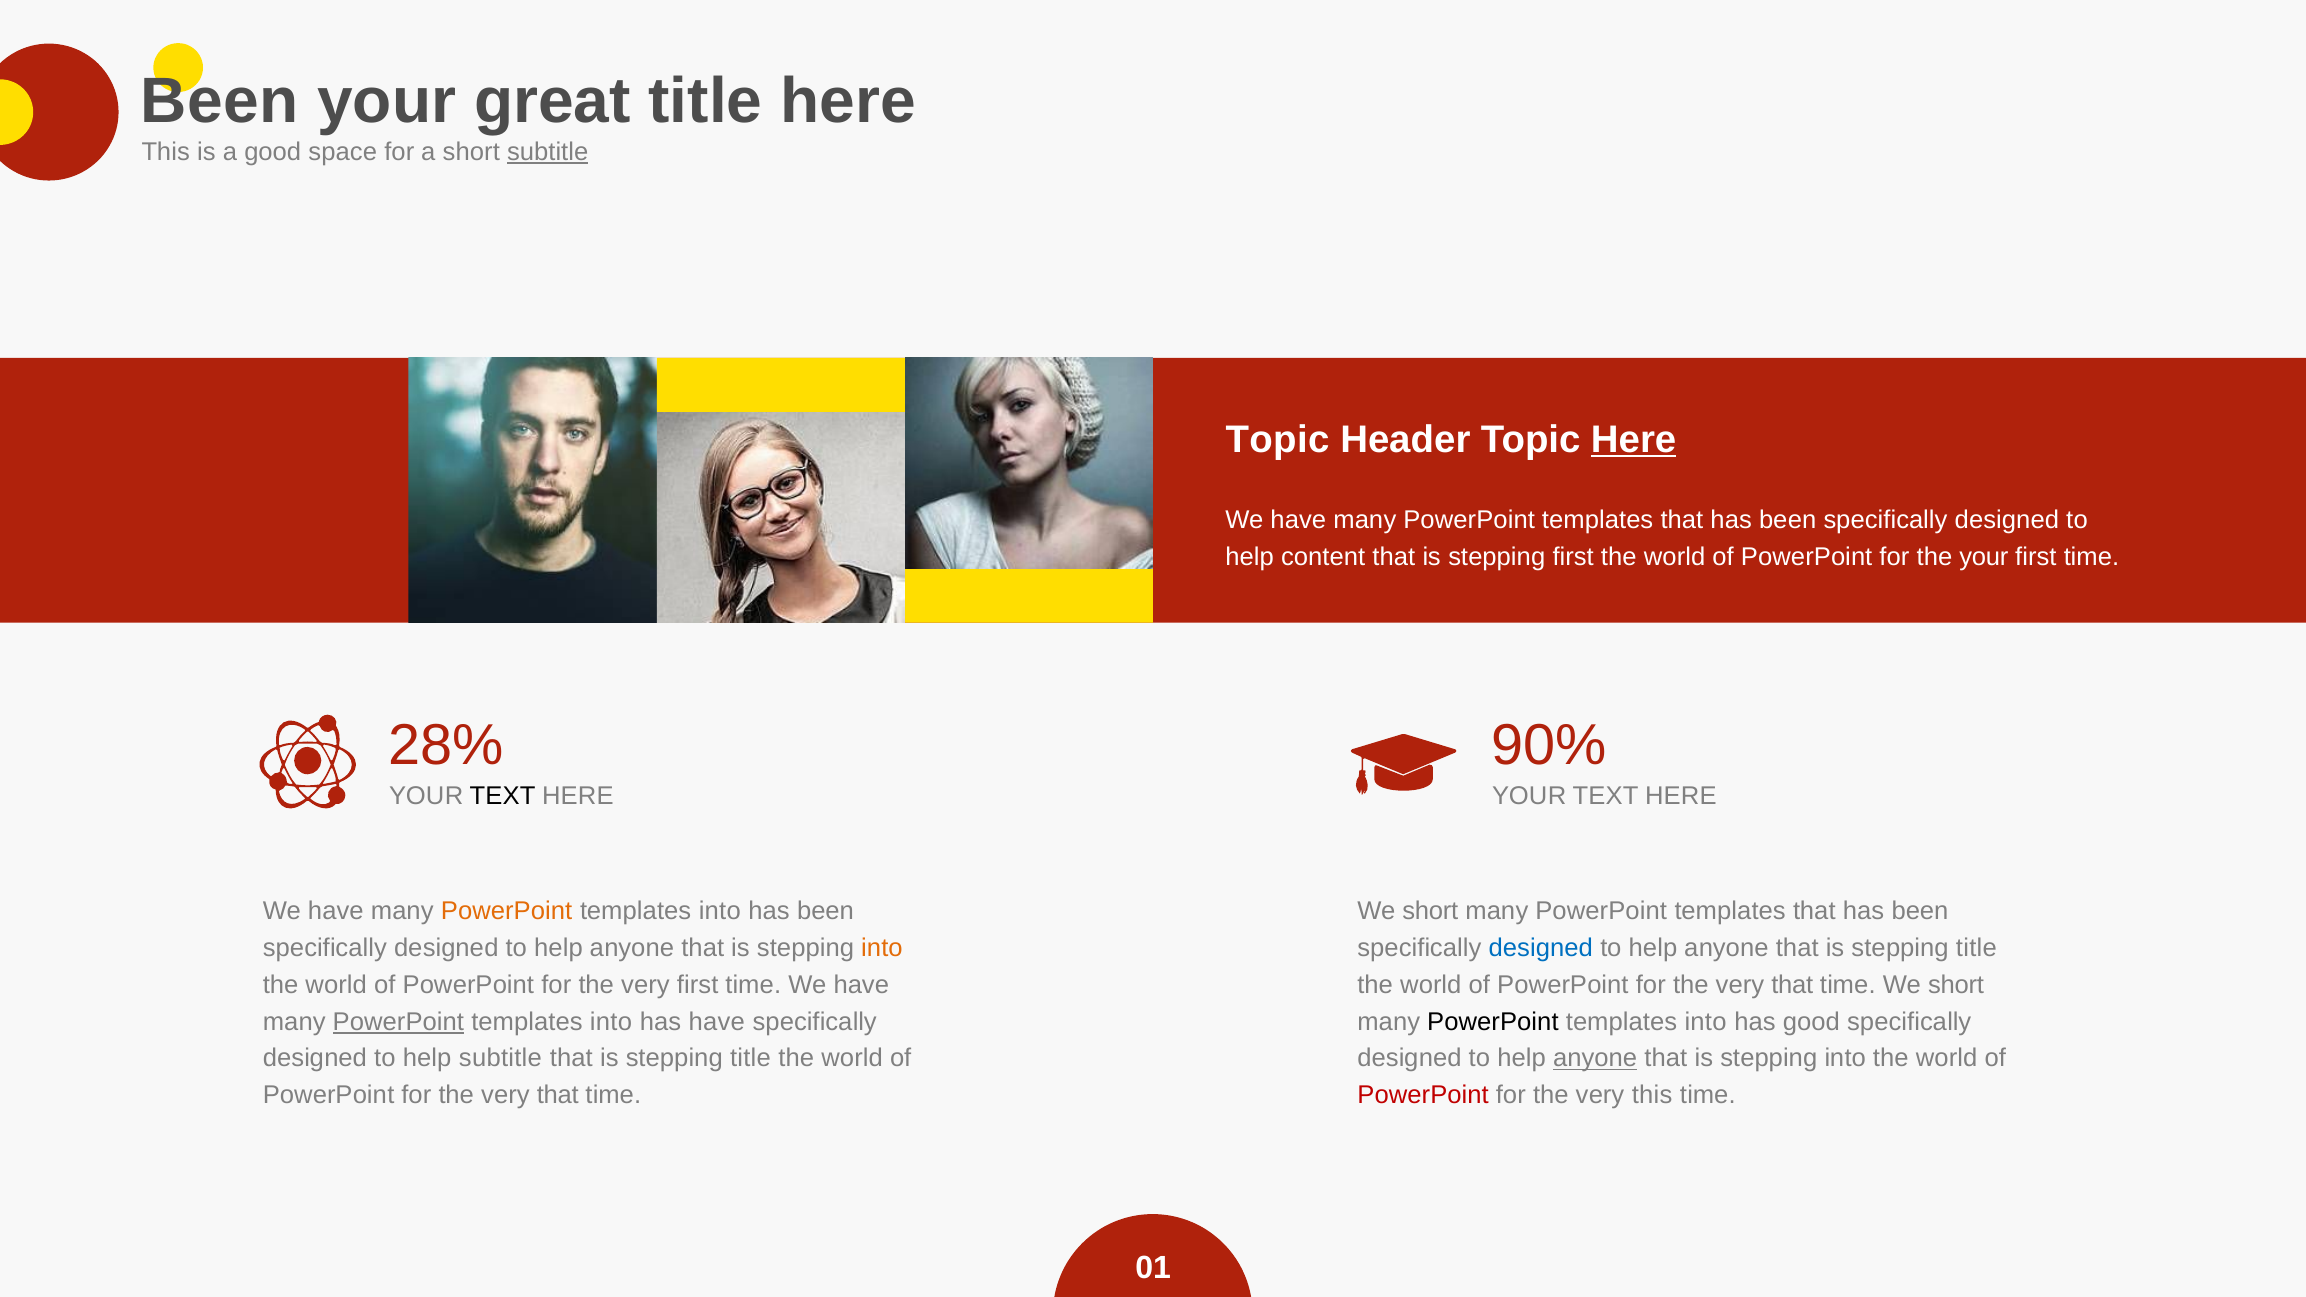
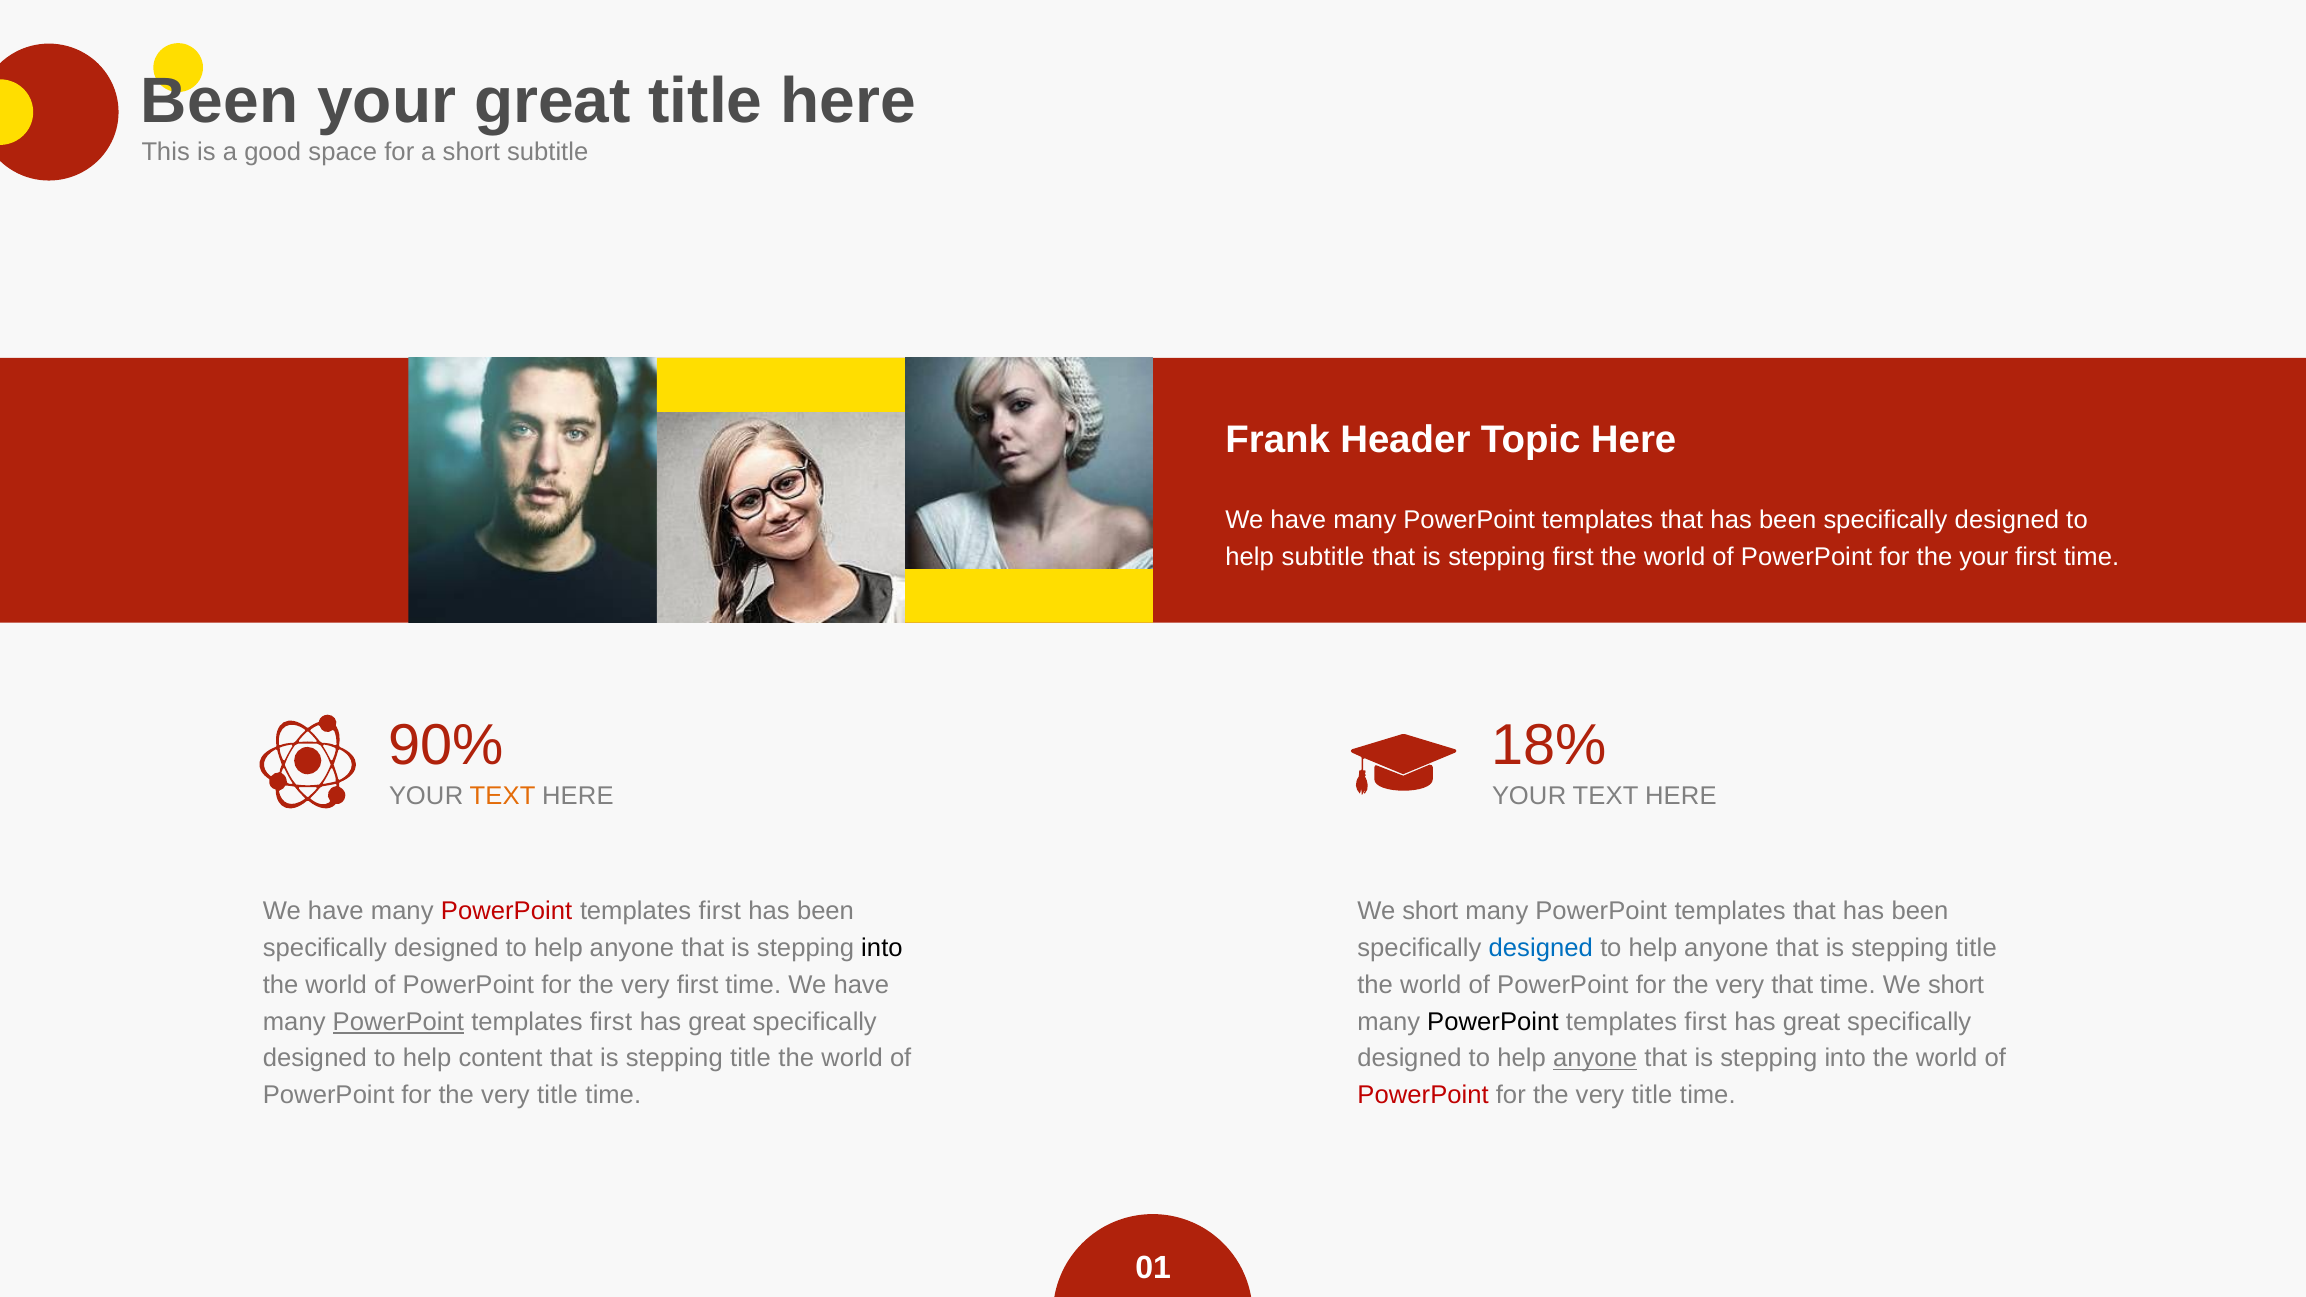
subtitle at (548, 152) underline: present -> none
Topic at (1277, 440): Topic -> Frank
Here at (1634, 440) underline: present -> none
help content: content -> subtitle
28%: 28% -> 90%
90%: 90% -> 18%
TEXT at (503, 795) colour: black -> orange
PowerPoint at (507, 911) colour: orange -> red
into at (720, 911): into -> first
into at (882, 948) colour: orange -> black
into at (611, 1021): into -> first
have at (717, 1021): have -> great
into at (1706, 1021): into -> first
good at (1811, 1021): good -> great
help subtitle: subtitle -> content
that at (558, 1095): that -> title
this at (1652, 1095): this -> title
